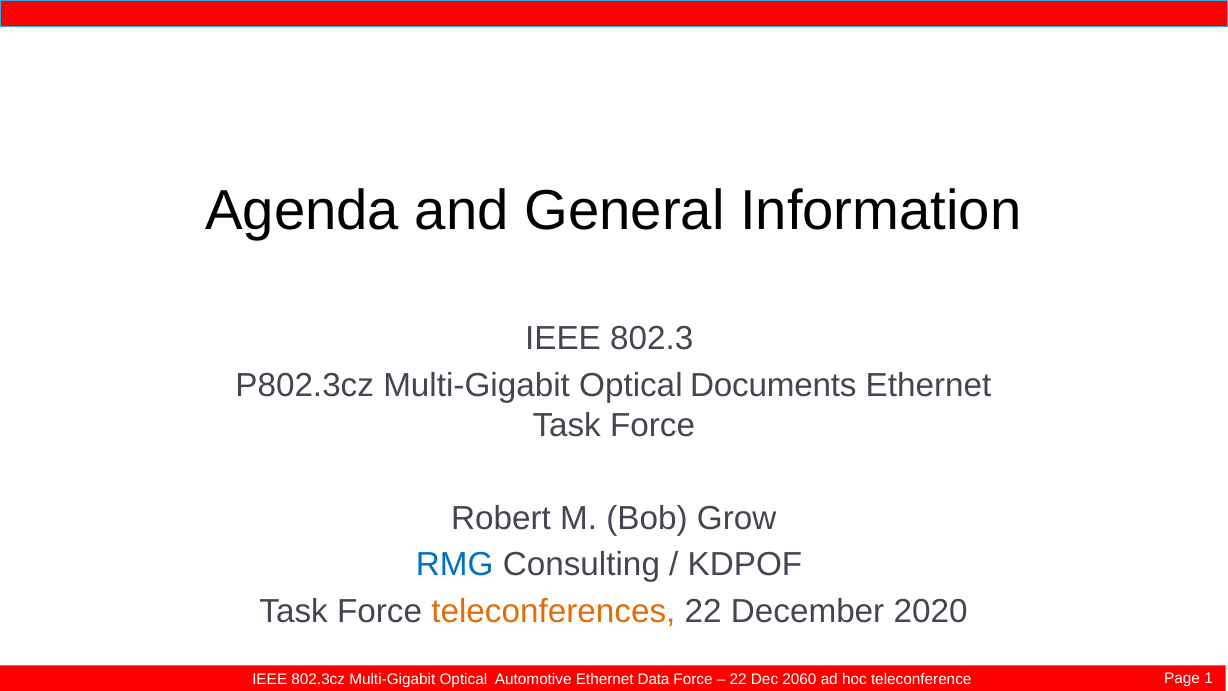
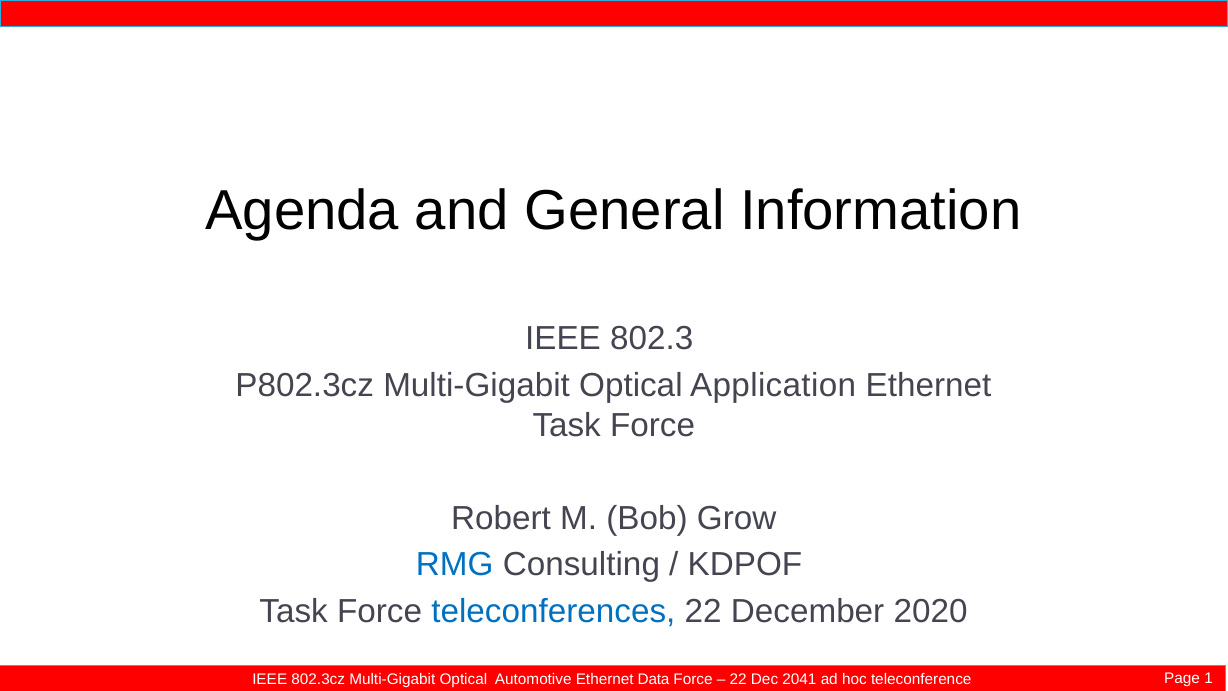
Documents: Documents -> Application
teleconferences colour: orange -> blue
2060: 2060 -> 2041
